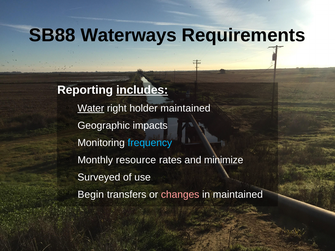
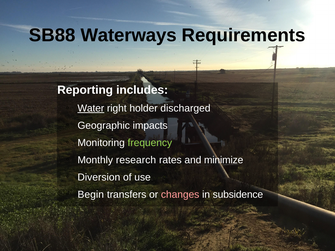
includes underline: present -> none
holder maintained: maintained -> discharged
frequency colour: light blue -> light green
resource: resource -> research
Surveyed: Surveyed -> Diversion
in maintained: maintained -> subsidence
